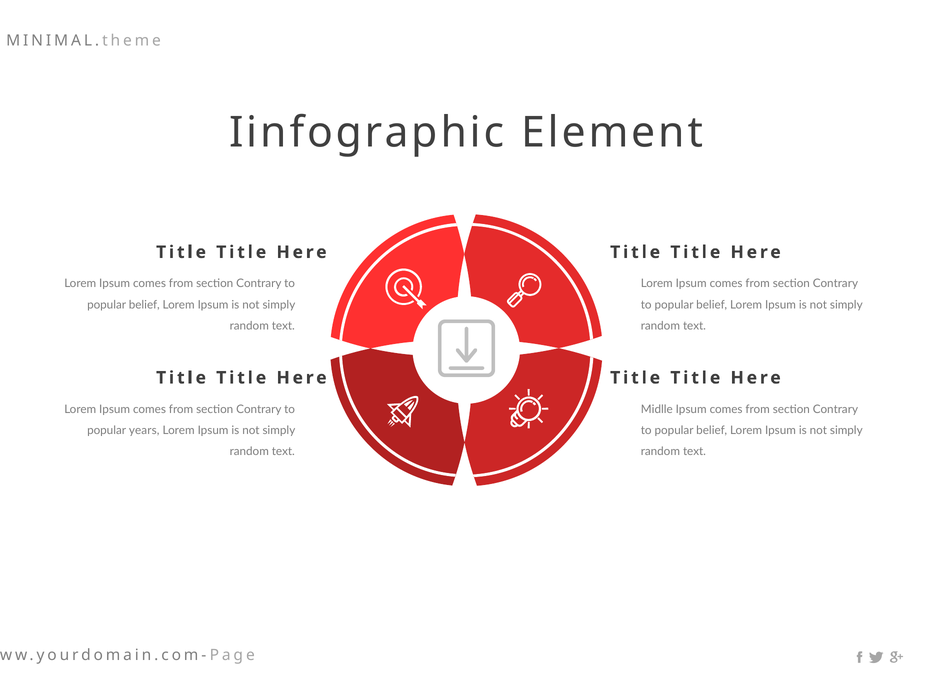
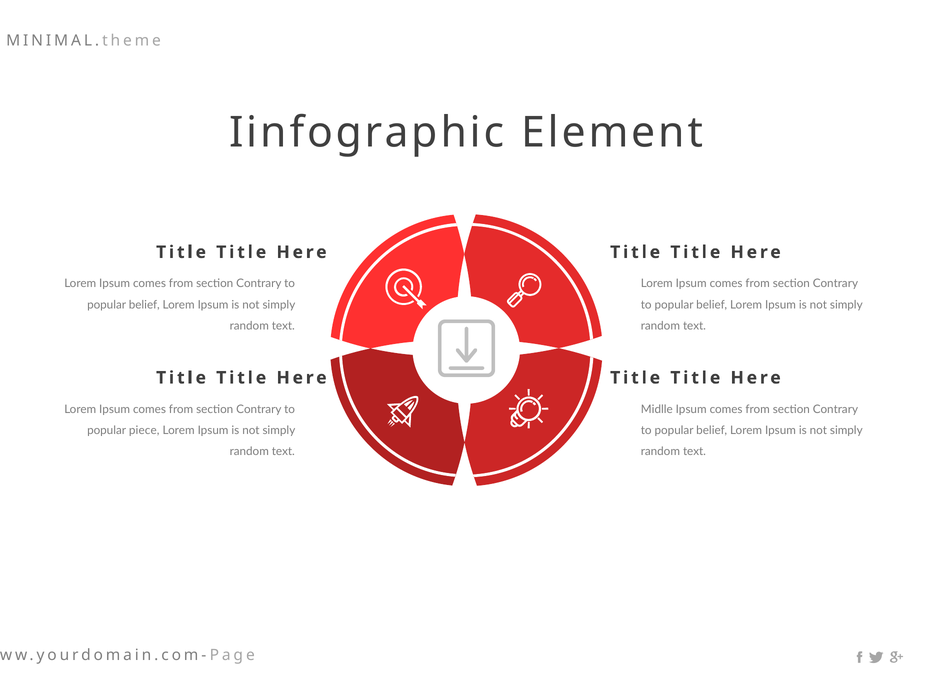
years: years -> piece
